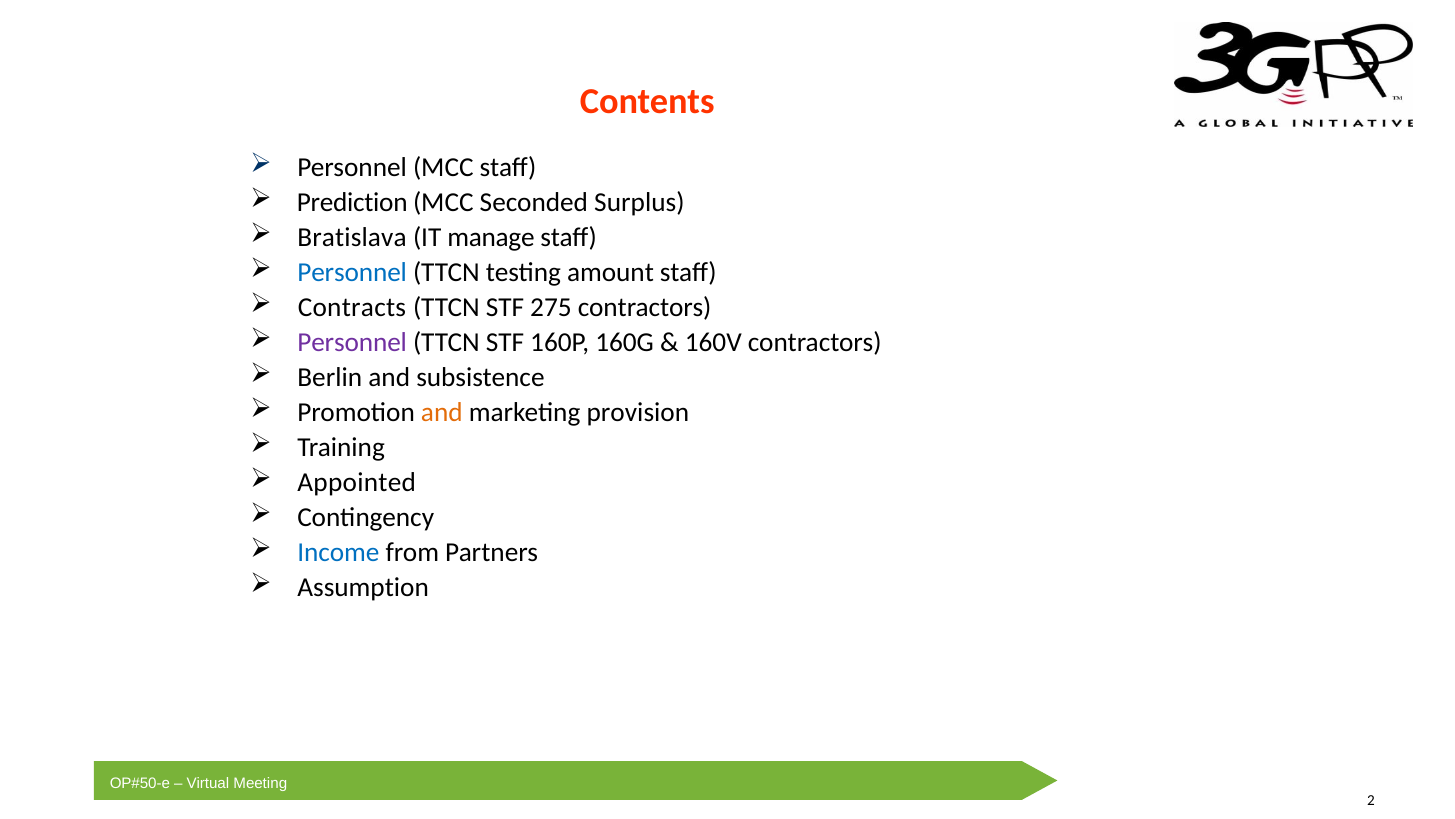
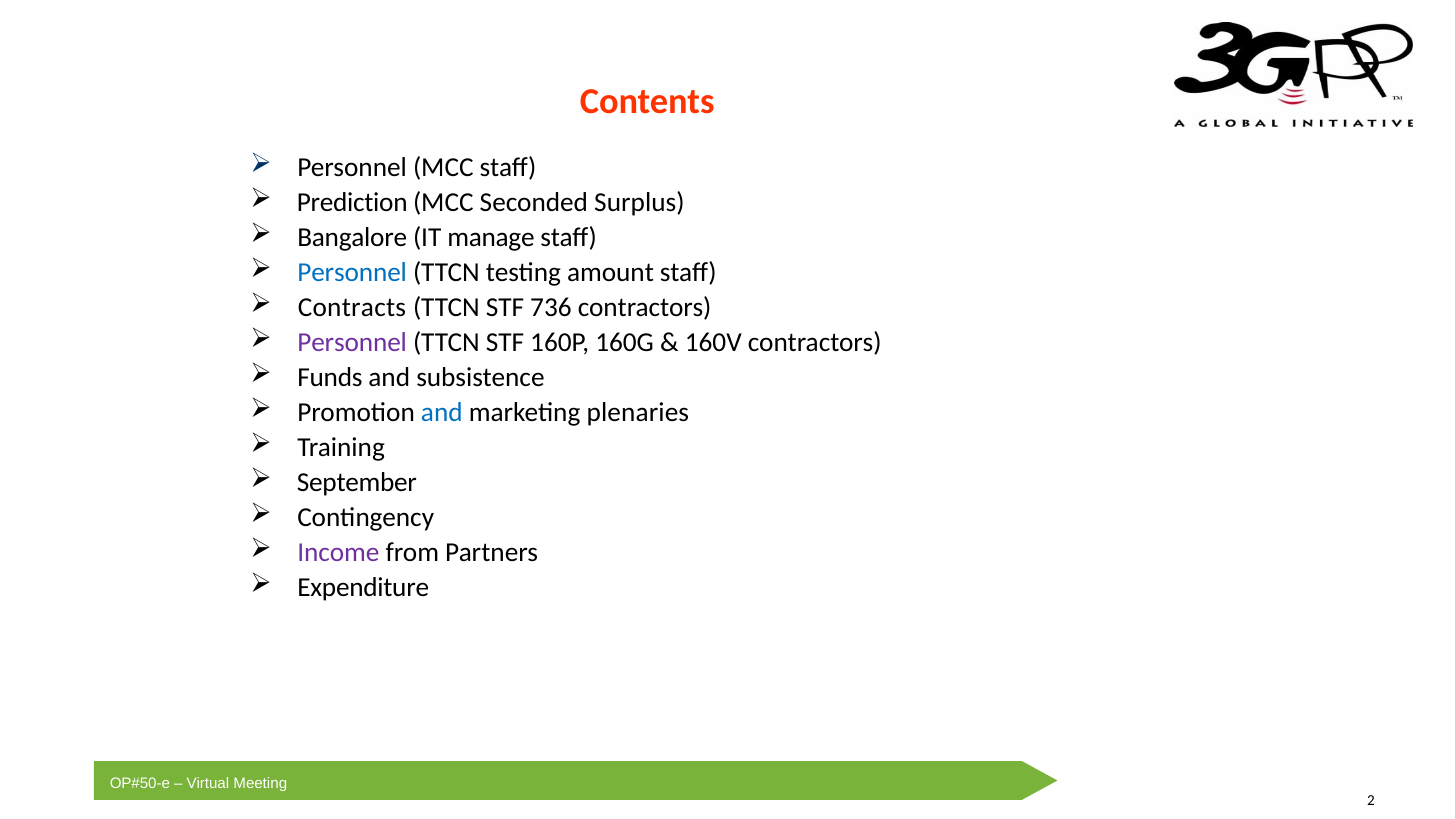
Bratislava: Bratislava -> Bangalore
275: 275 -> 736
Berlin: Berlin -> Funds
and at (442, 412) colour: orange -> blue
provision: provision -> plenaries
Appointed: Appointed -> September
Income colour: blue -> purple
Assumption: Assumption -> Expenditure
